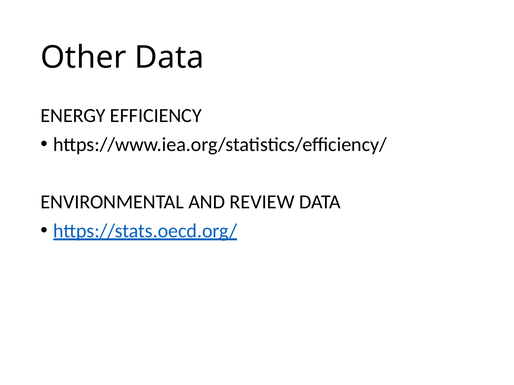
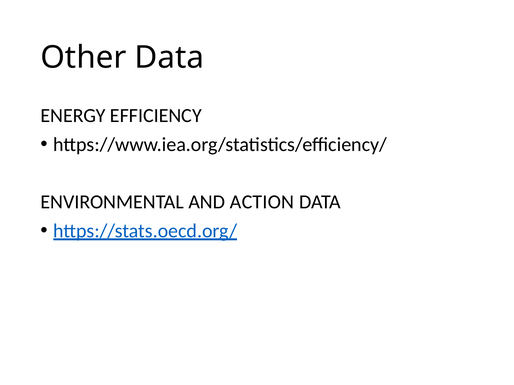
REVIEW: REVIEW -> ACTION
